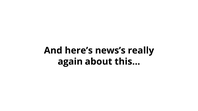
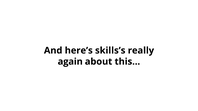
news’s: news’s -> skills’s
